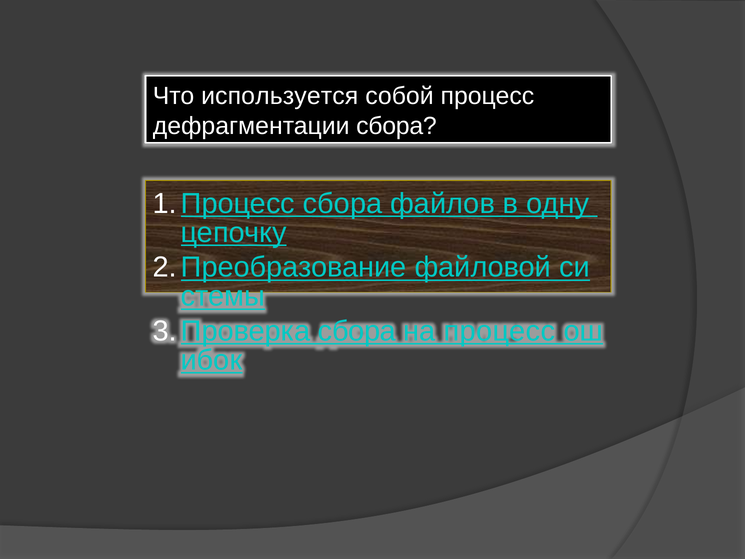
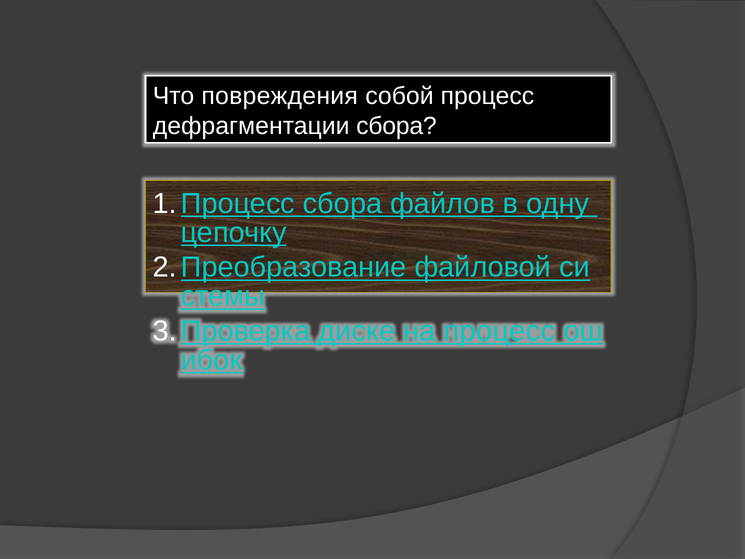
используется: используется -> повреждения
сбора at (357, 331): сбора -> диске
